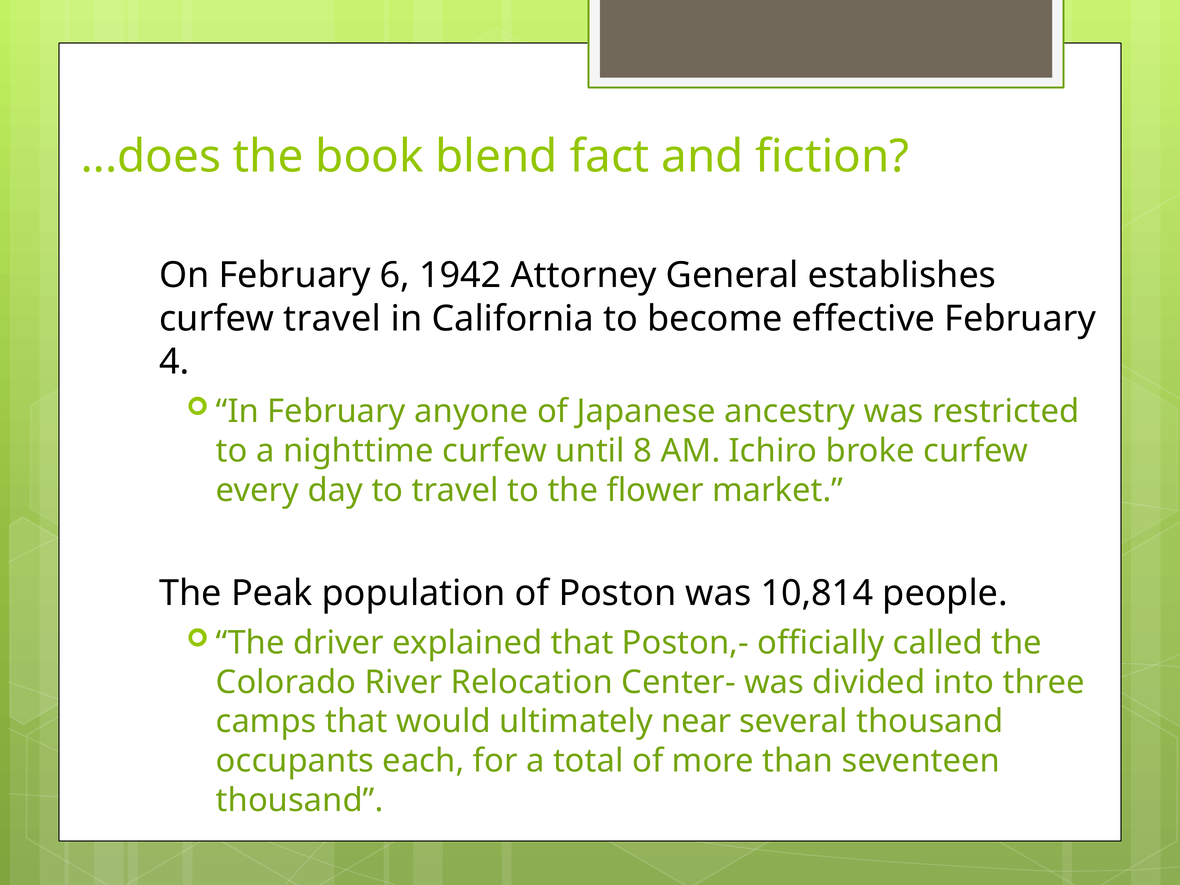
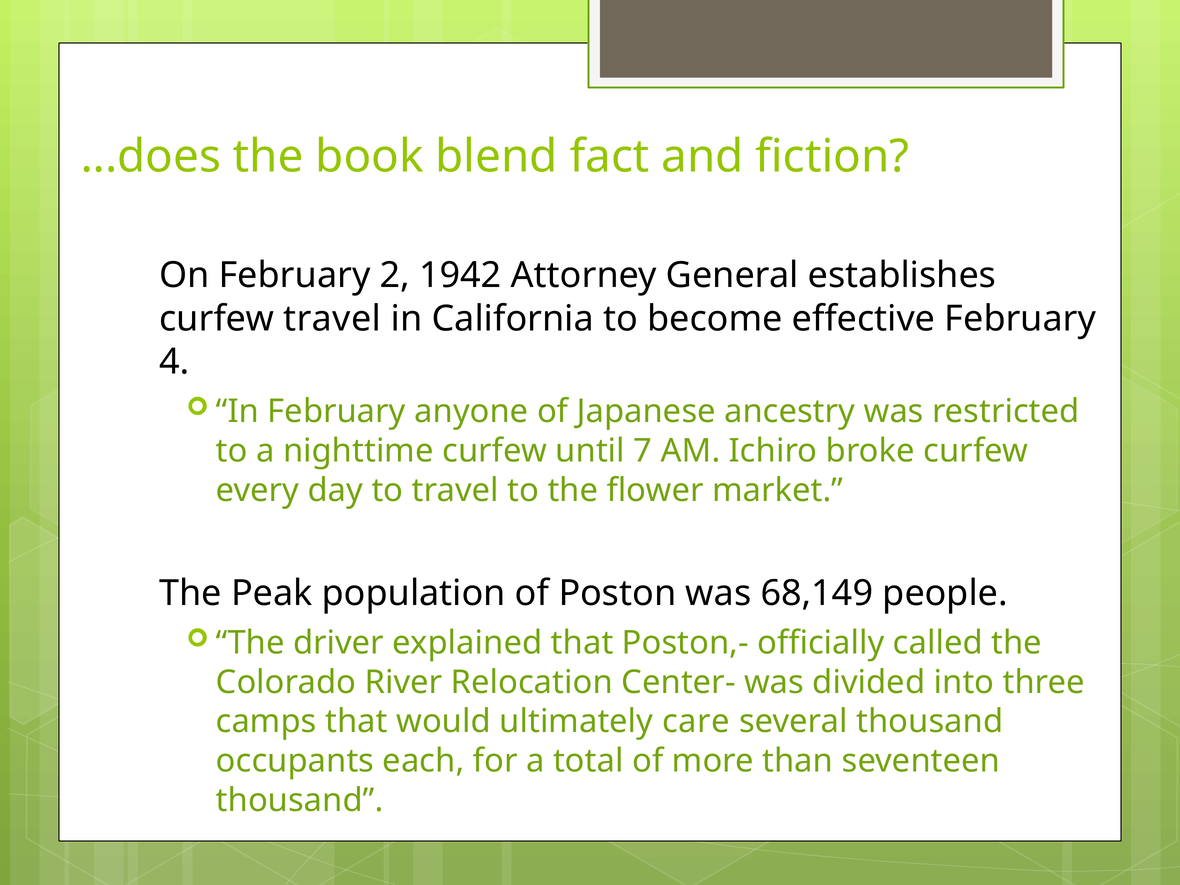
6: 6 -> 2
8: 8 -> 7
10,814: 10,814 -> 68,149
near: near -> care
